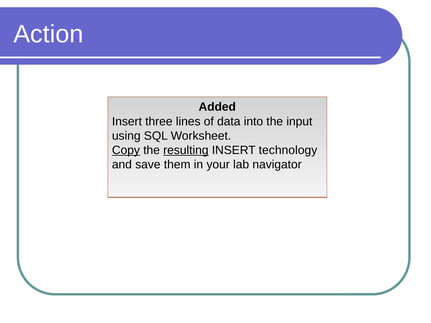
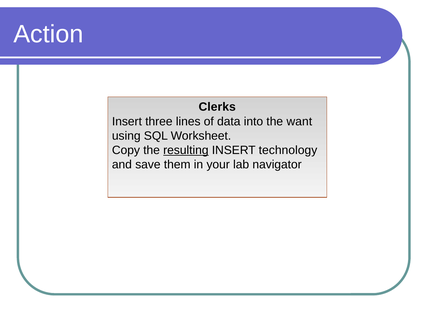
Added: Added -> Clerks
input: input -> want
Copy underline: present -> none
